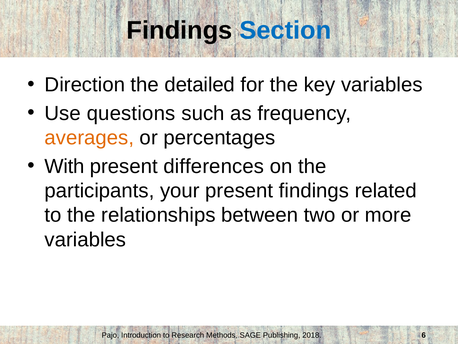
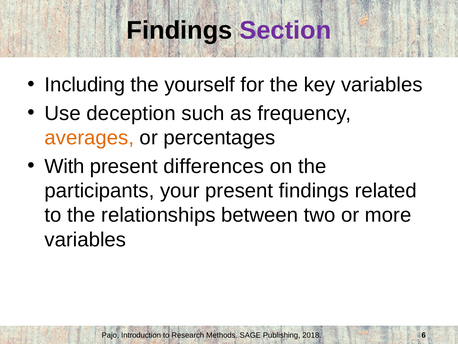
Section colour: blue -> purple
Direction: Direction -> Including
detailed: detailed -> yourself
questions: questions -> deception
